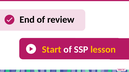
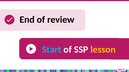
Start colour: yellow -> light blue
